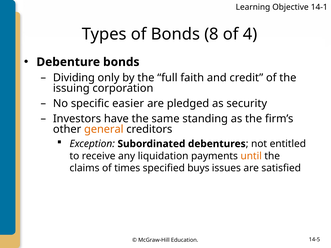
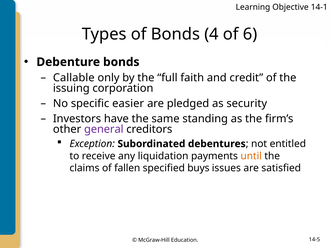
8: 8 -> 4
4: 4 -> 6
Dividing: Dividing -> Callable
general colour: orange -> purple
times: times -> fallen
